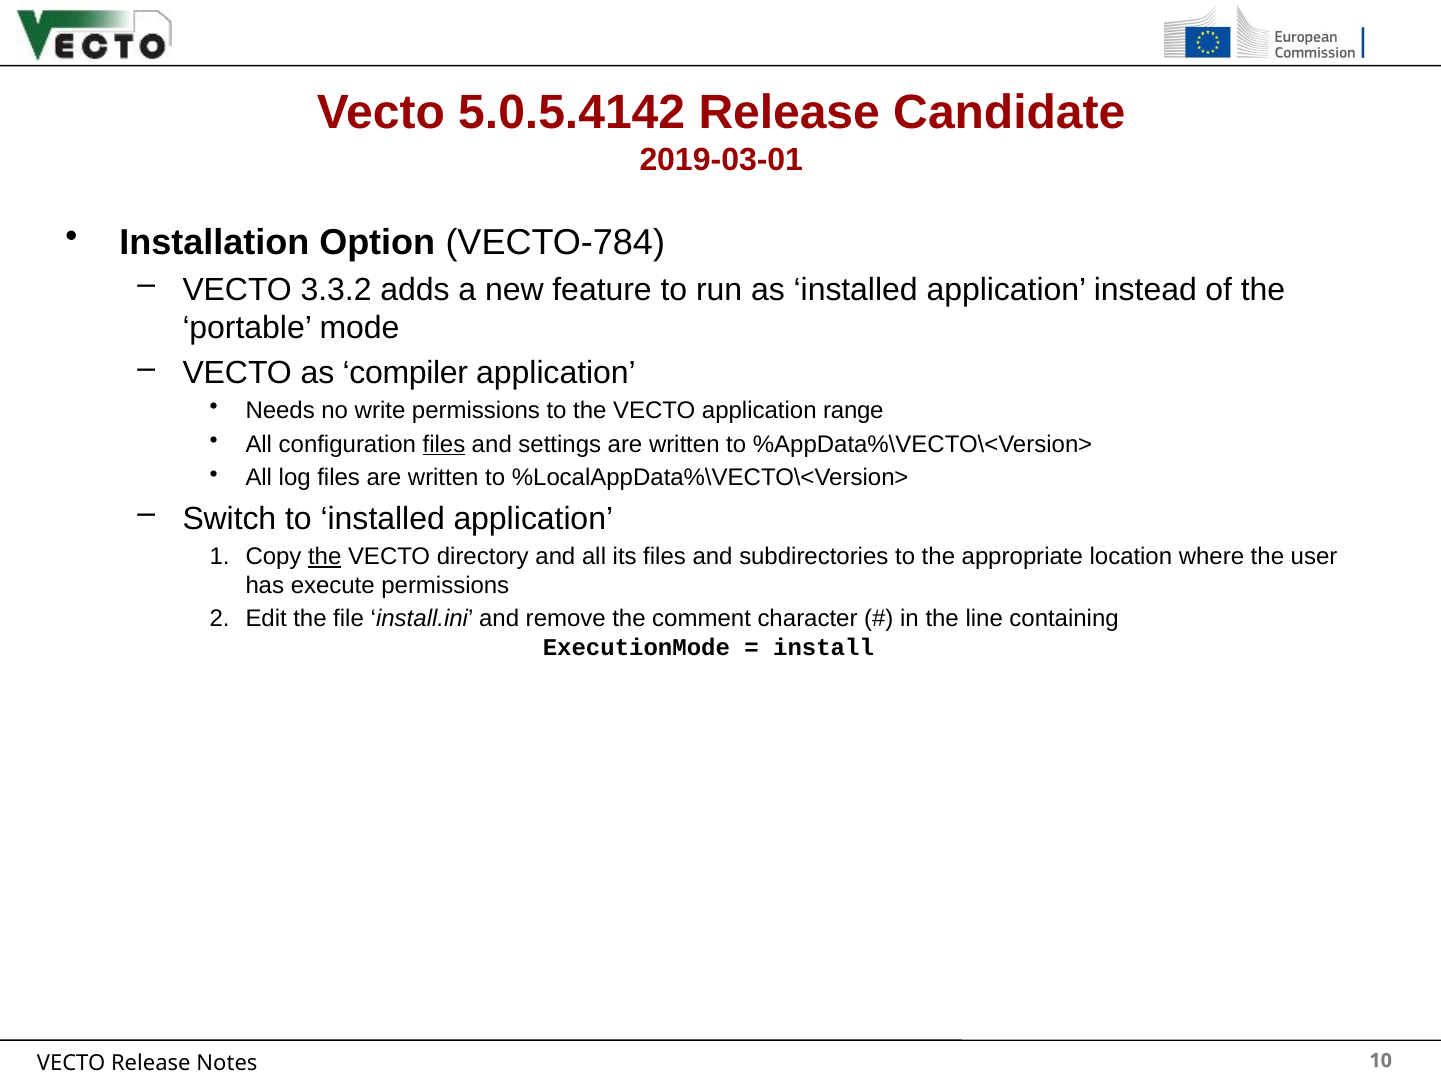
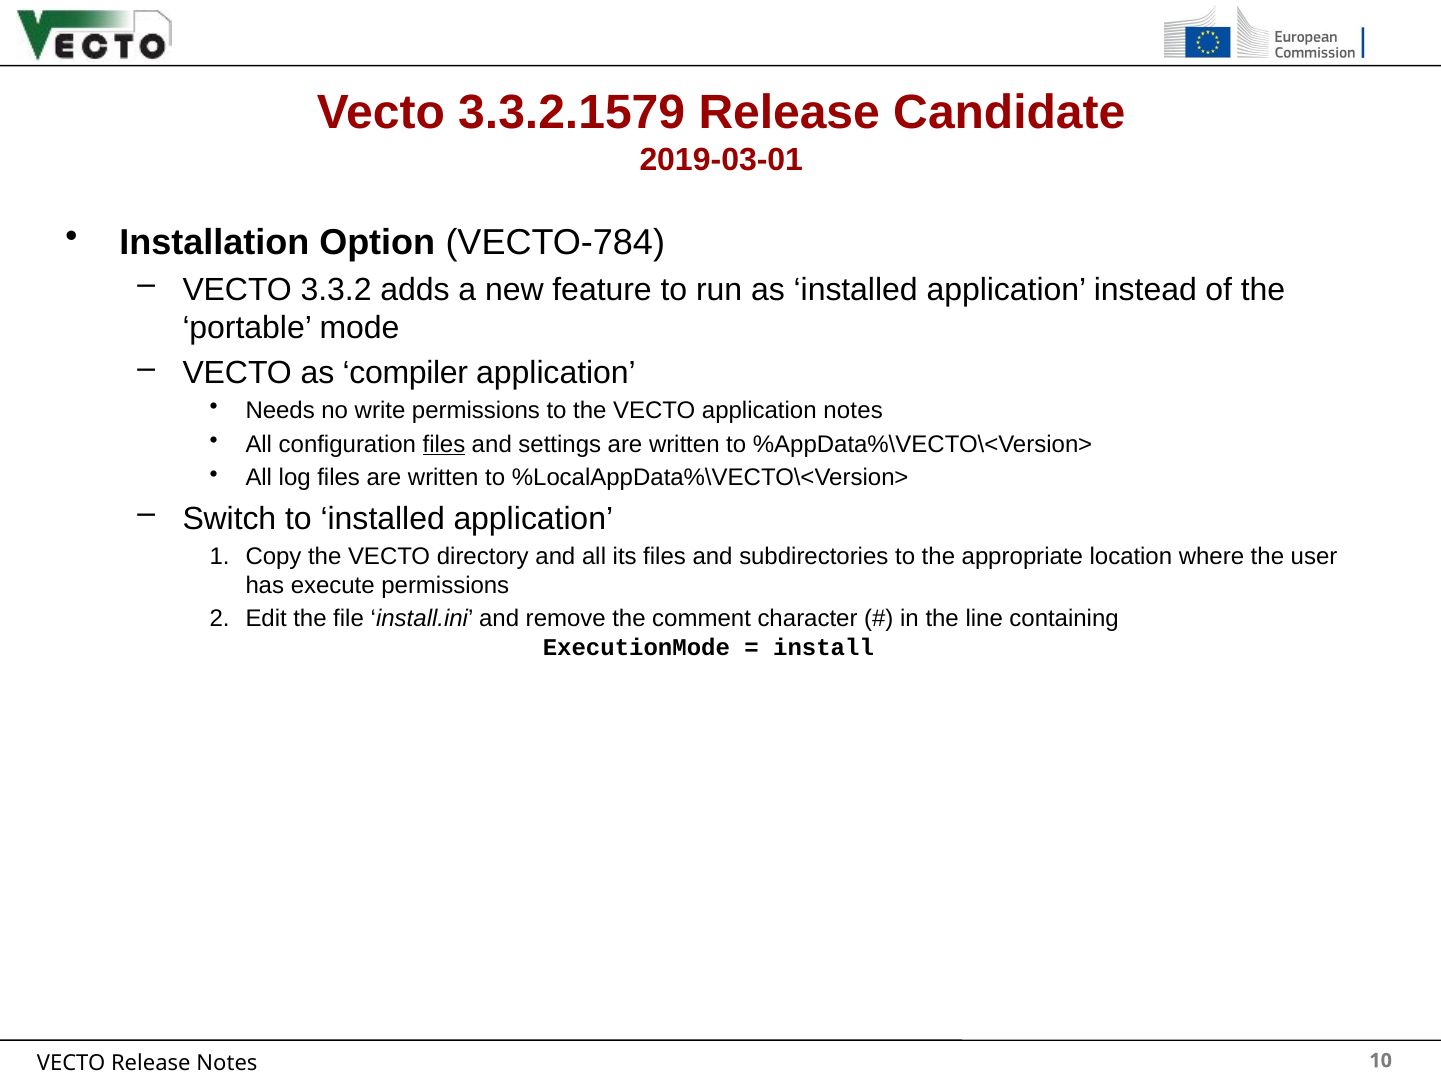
5.0.5.4142: 5.0.5.4142 -> 3.3.2.1579
application range: range -> notes
the at (325, 556) underline: present -> none
